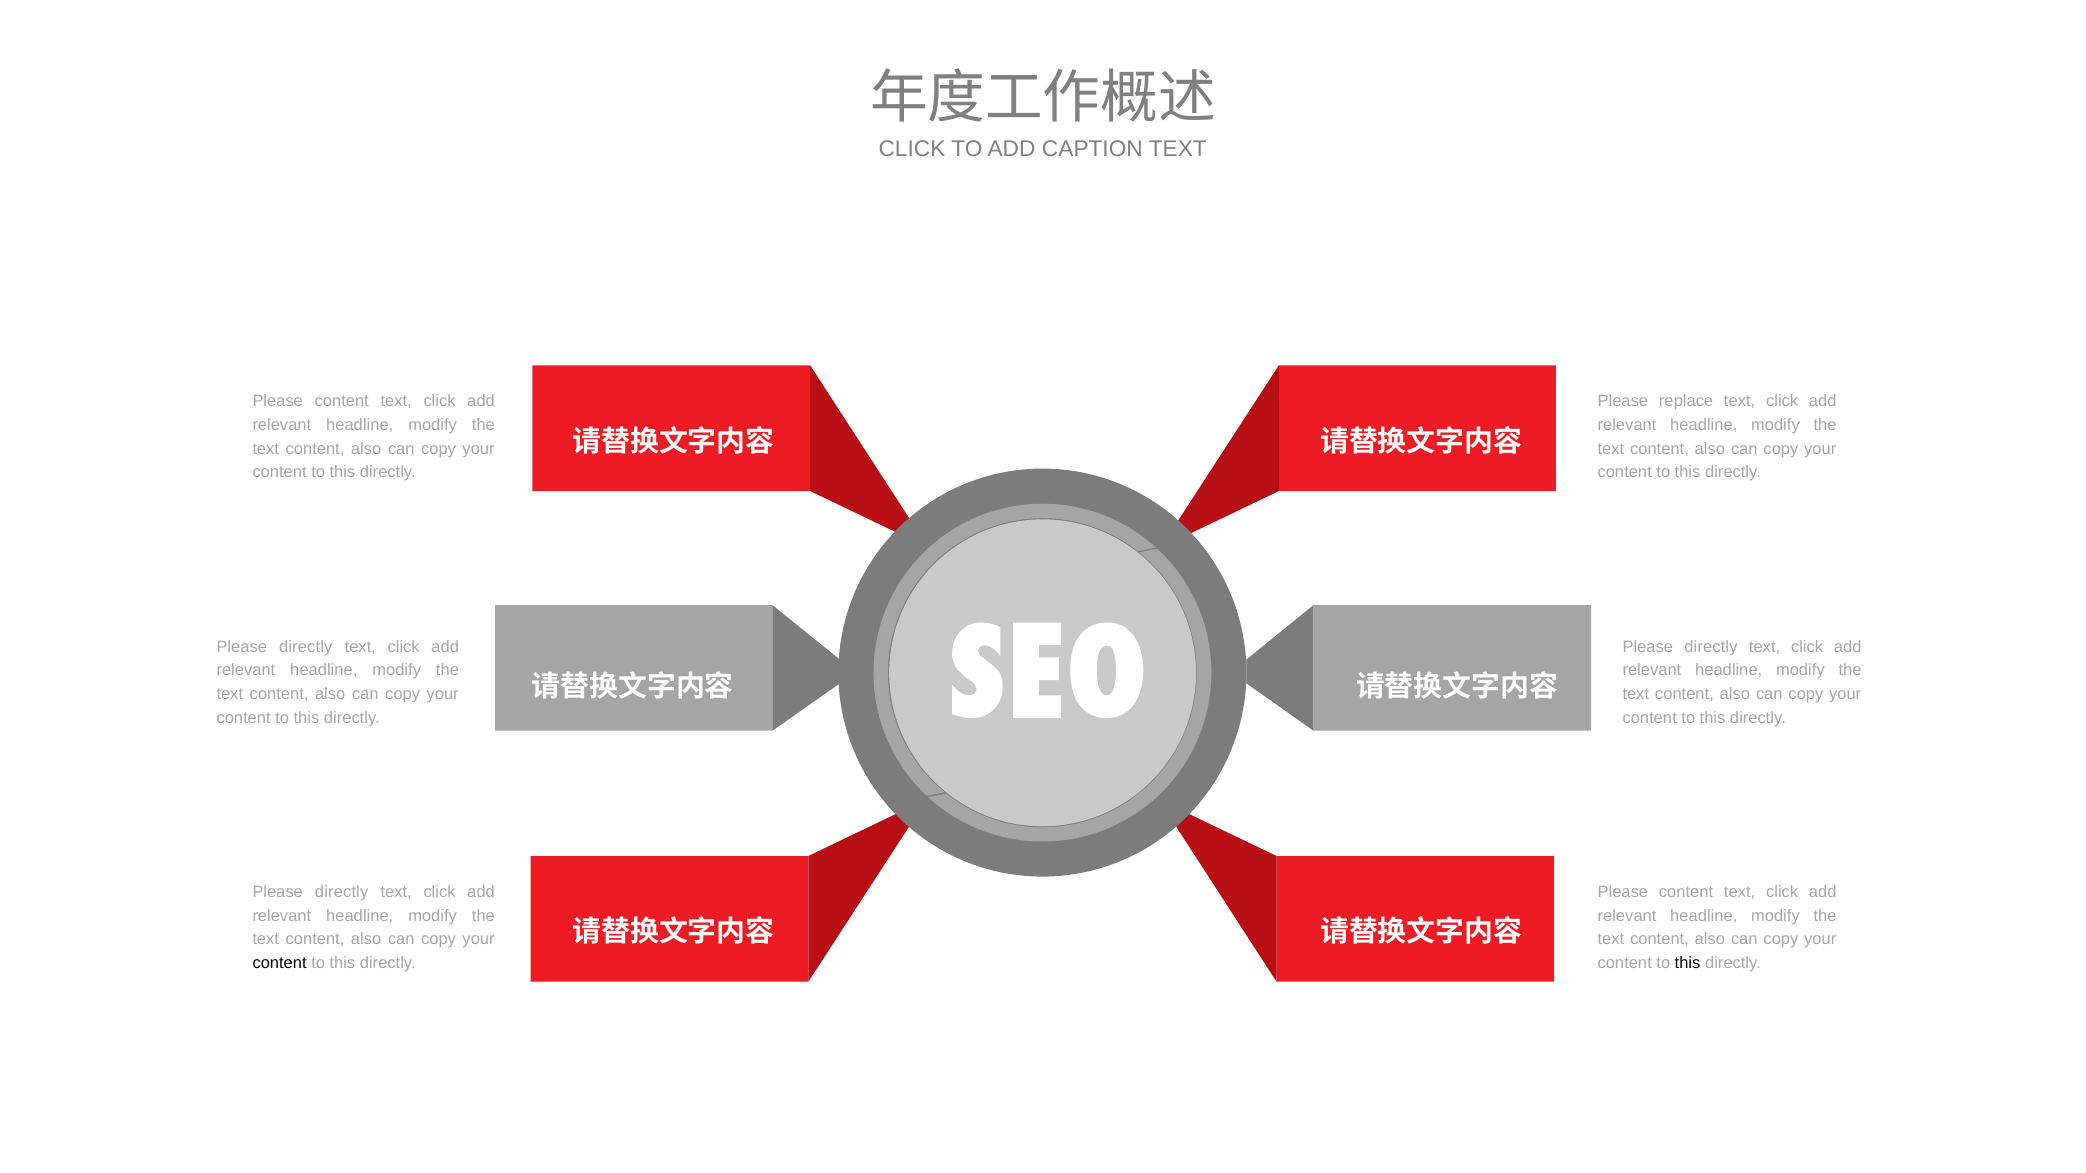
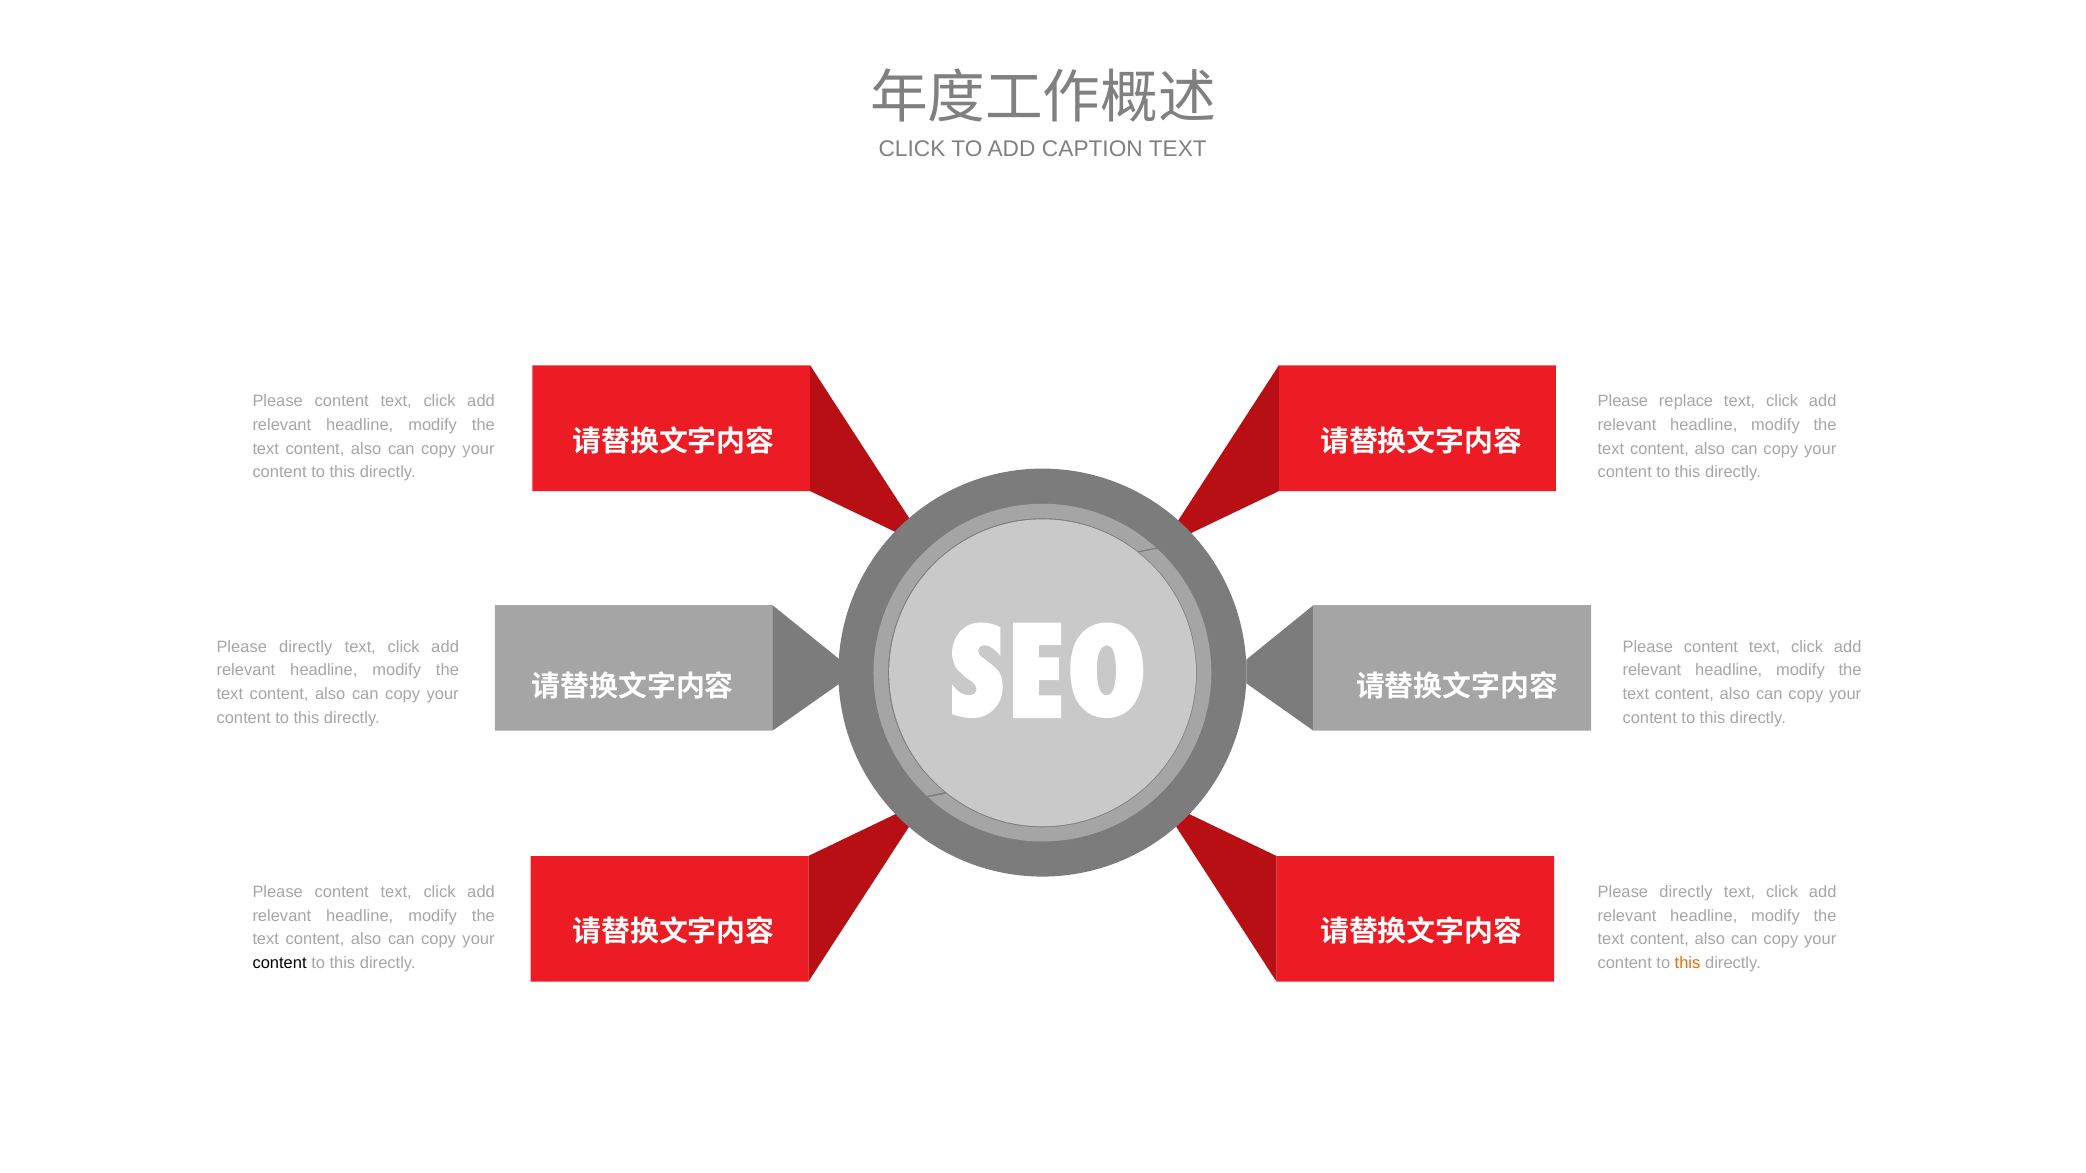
directly at (1711, 647): directly -> content
directly at (342, 892): directly -> content
content at (1686, 892): content -> directly
this at (1688, 963) colour: black -> orange
